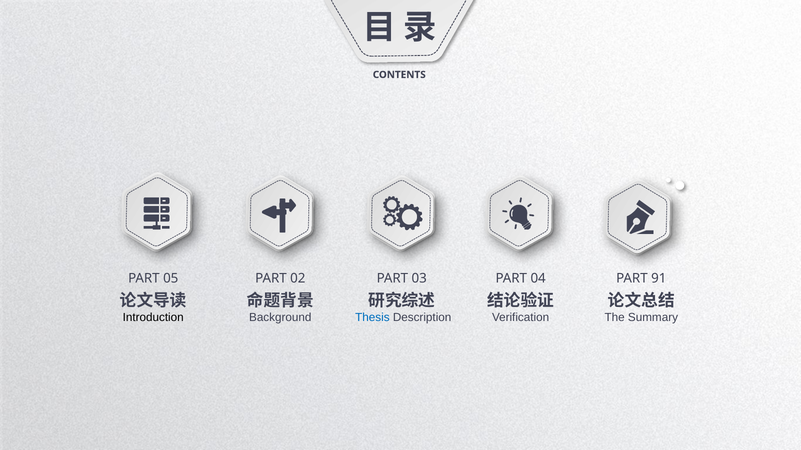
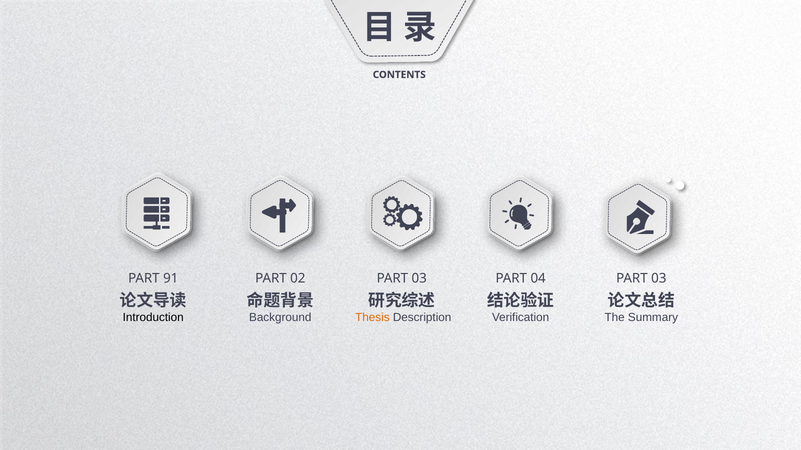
05: 05 -> 91
91 at (659, 279): 91 -> 03
Thesis colour: blue -> orange
